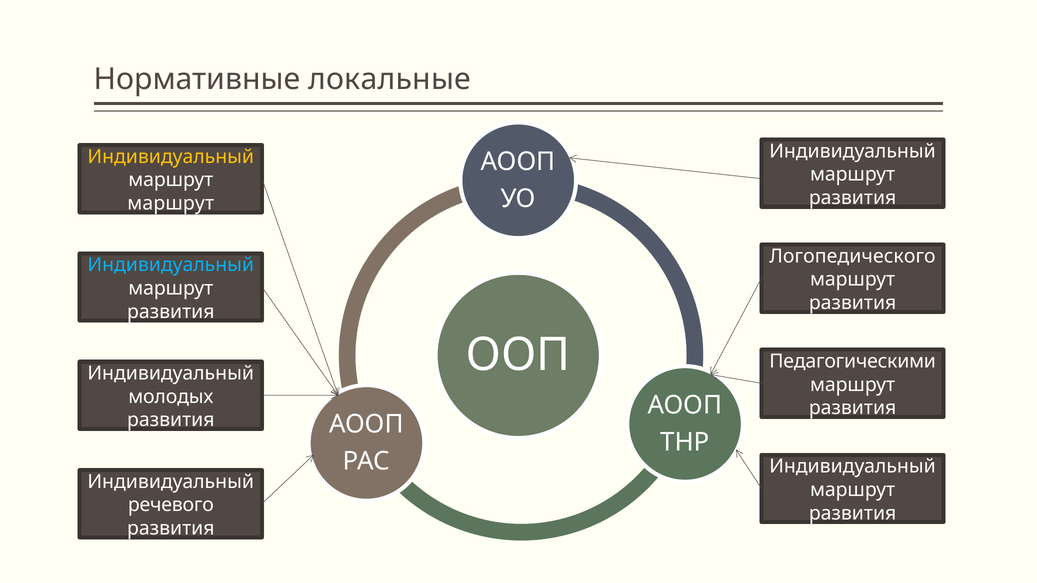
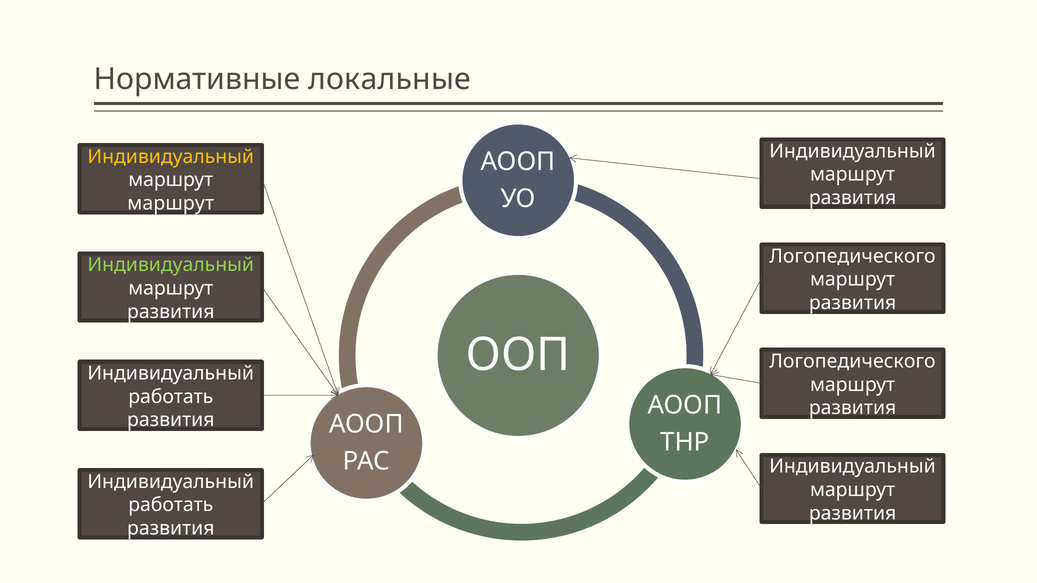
Индивидуальный at (171, 265) colour: light blue -> light green
Педагогическими at (853, 362): Педагогическими -> Логопедического
молодых at (171, 397): молодых -> работать
речевого at (171, 505): речевого -> работать
